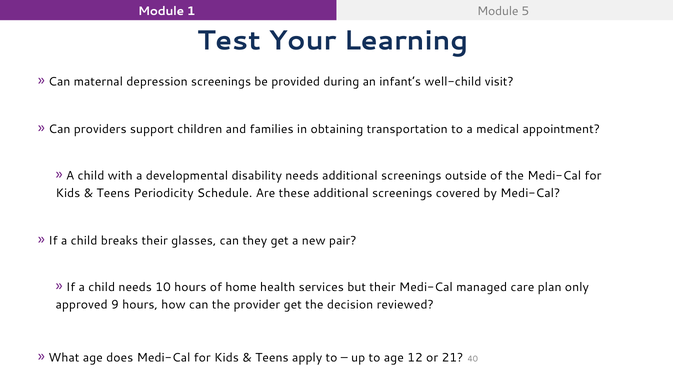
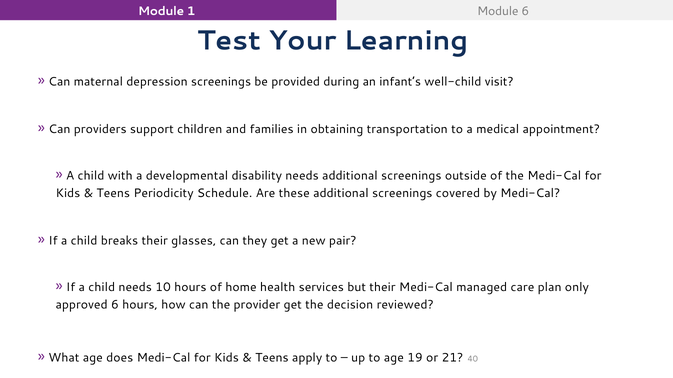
Module 5: 5 -> 6
approved 9: 9 -> 6
12: 12 -> 19
